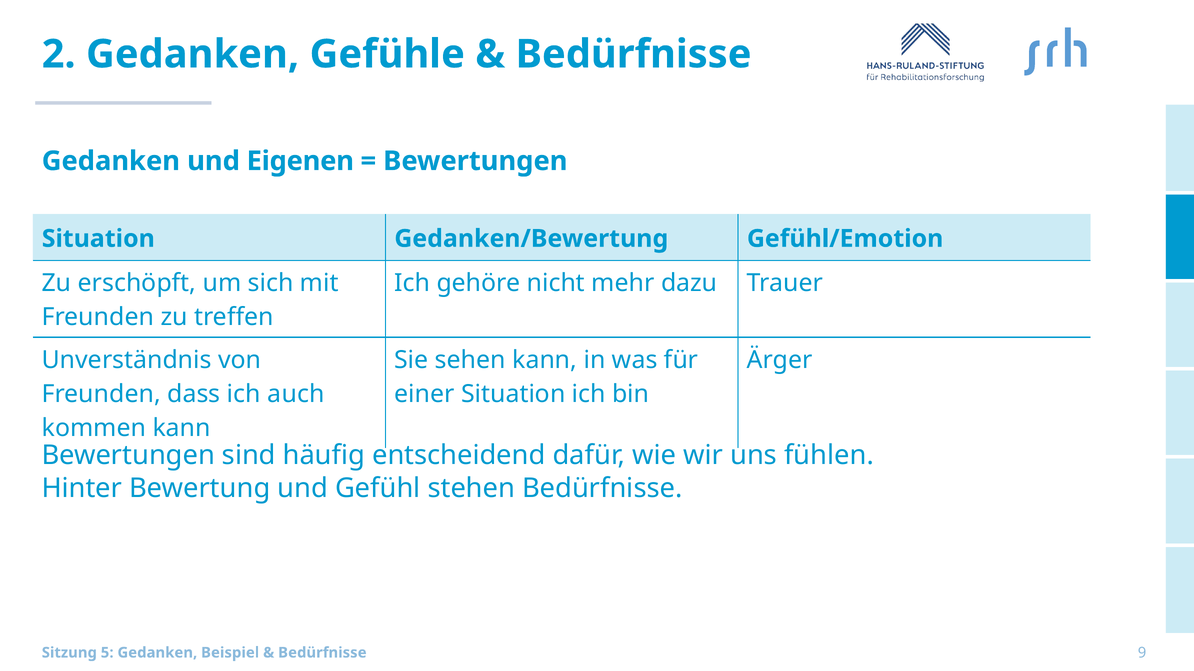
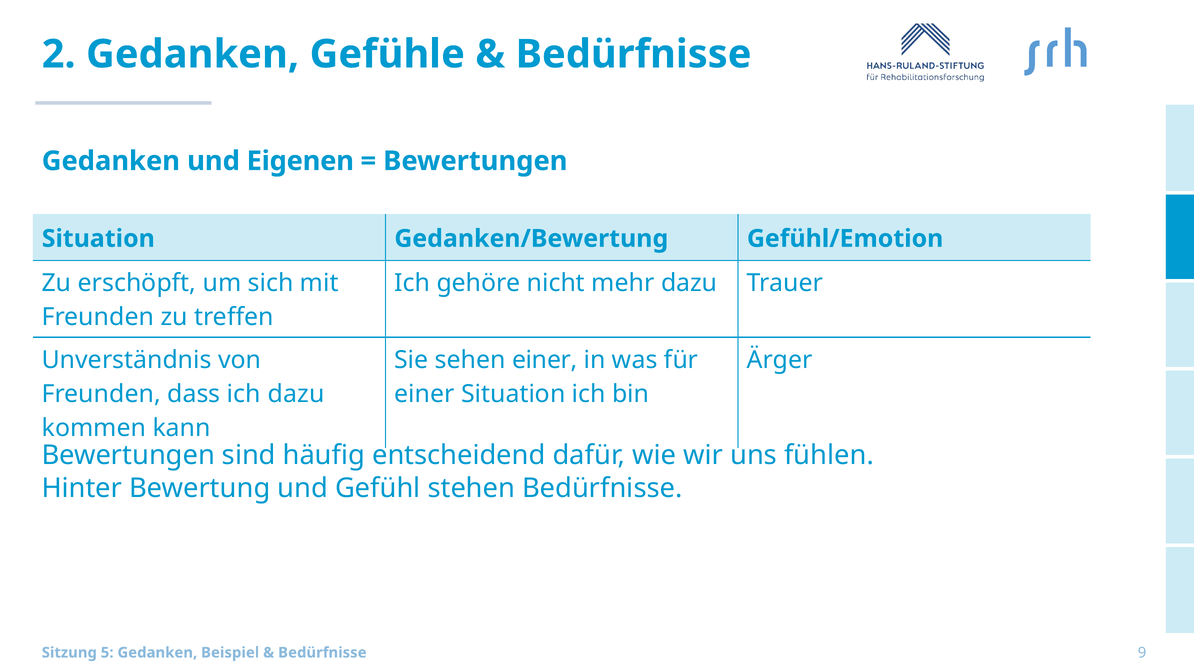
sehen kann: kann -> einer
ich auch: auch -> dazu
